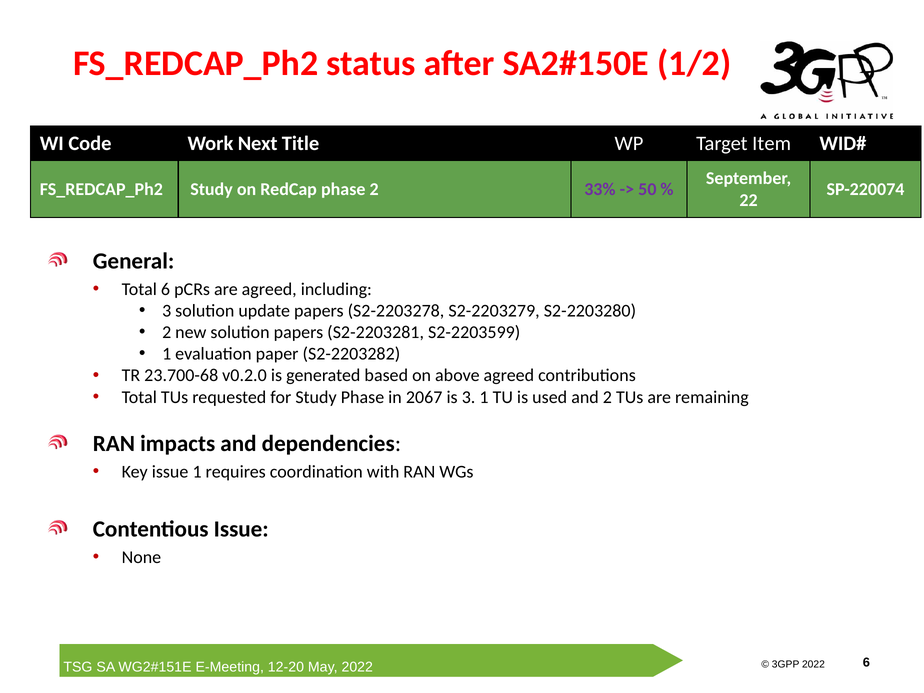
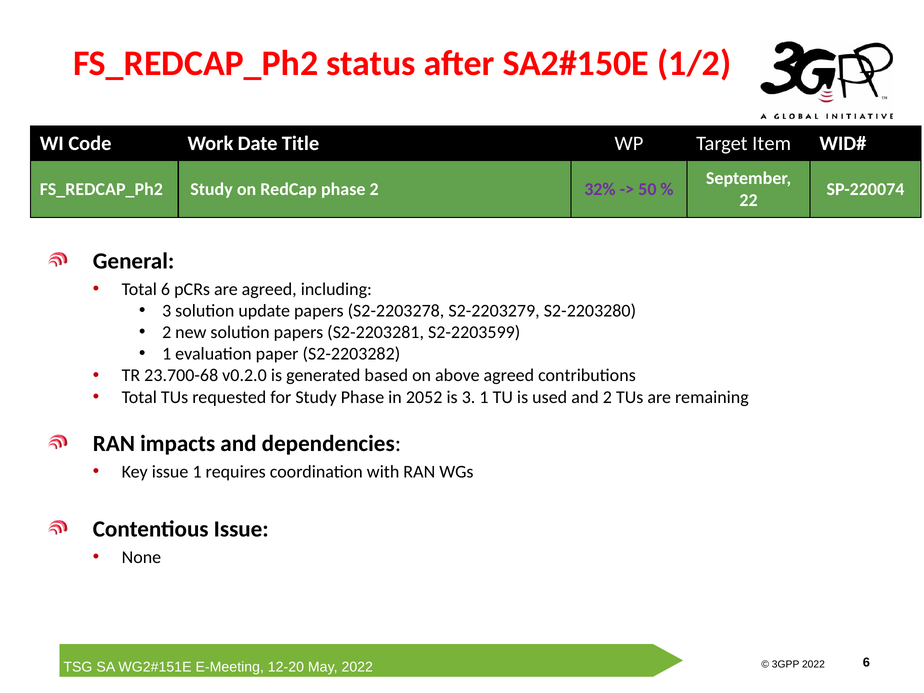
Next: Next -> Date
33%: 33% -> 32%
2067: 2067 -> 2052
